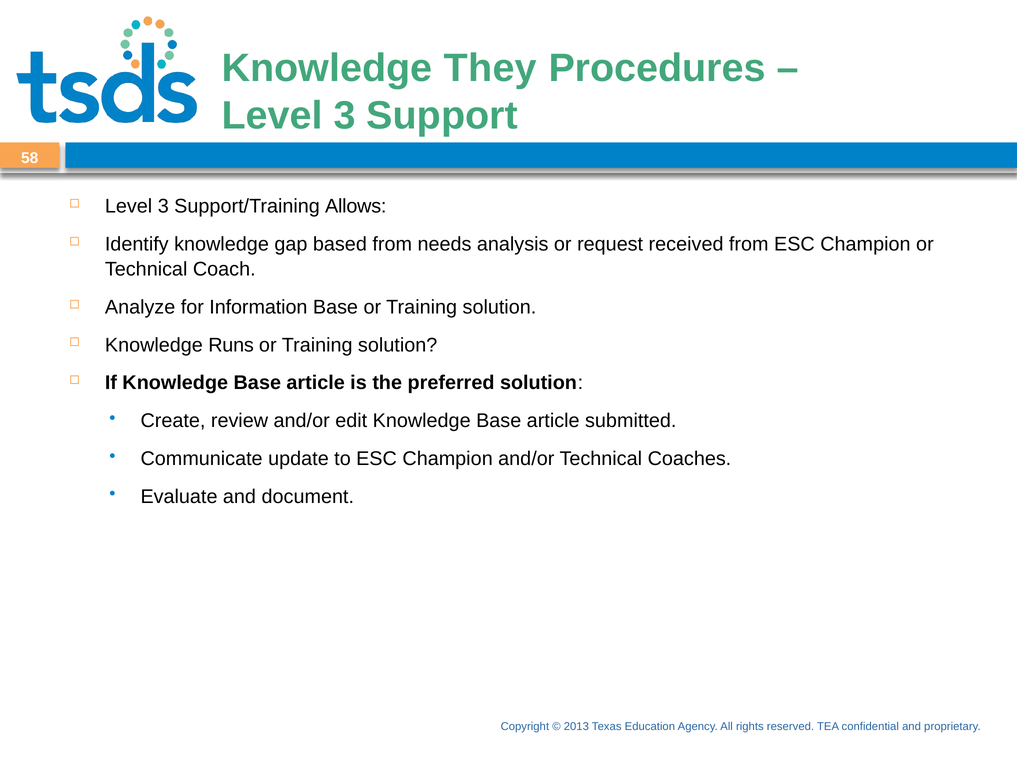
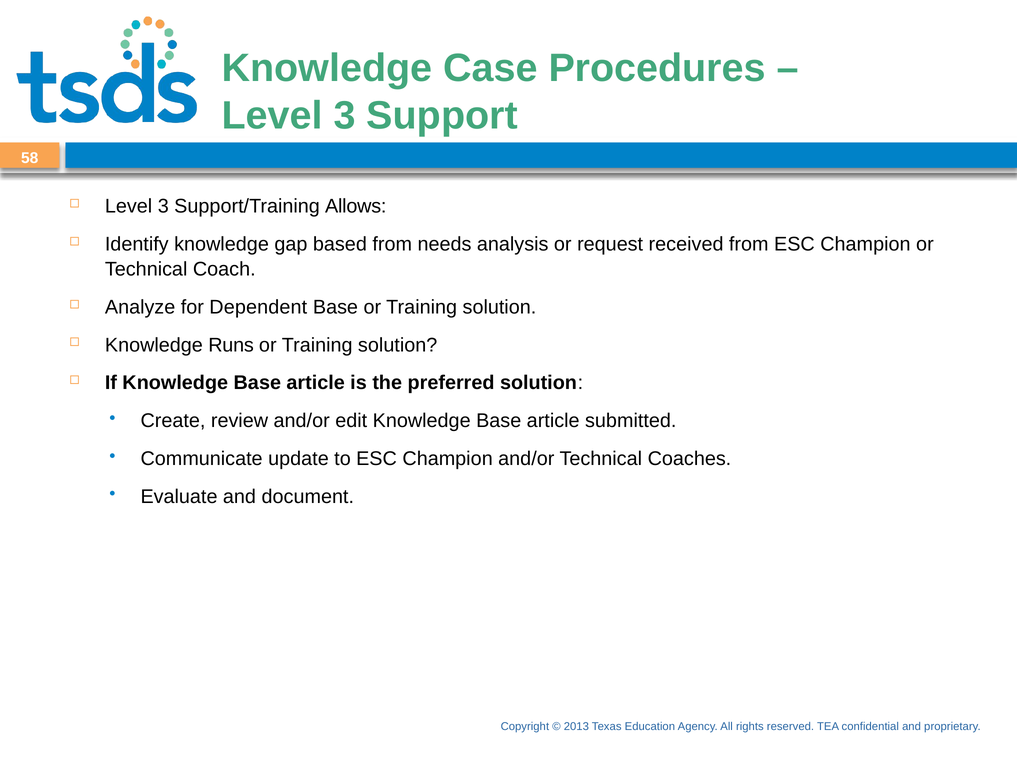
They: They -> Case
Information: Information -> Dependent
